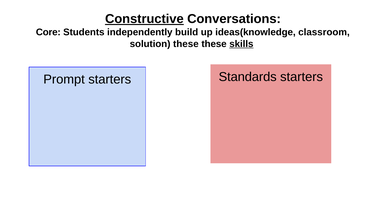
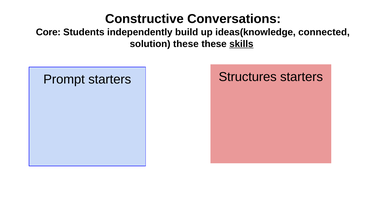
Constructive underline: present -> none
classroom: classroom -> connected
Standards: Standards -> Structures
